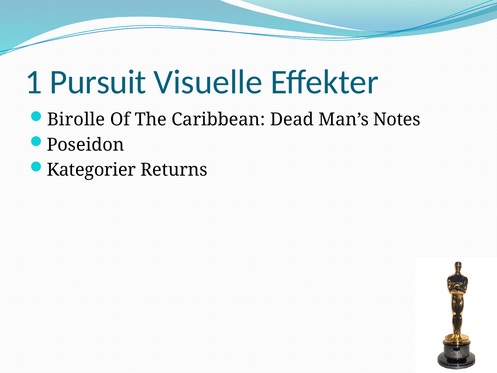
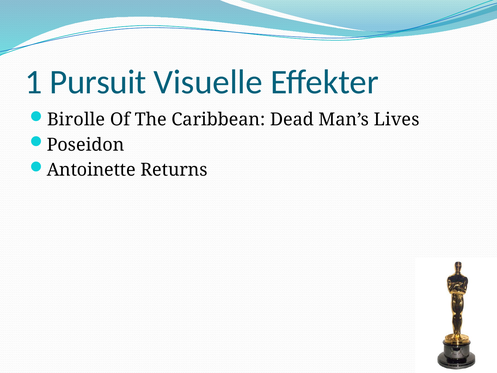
Notes: Notes -> Lives
Kategorier: Kategorier -> Antoinette
